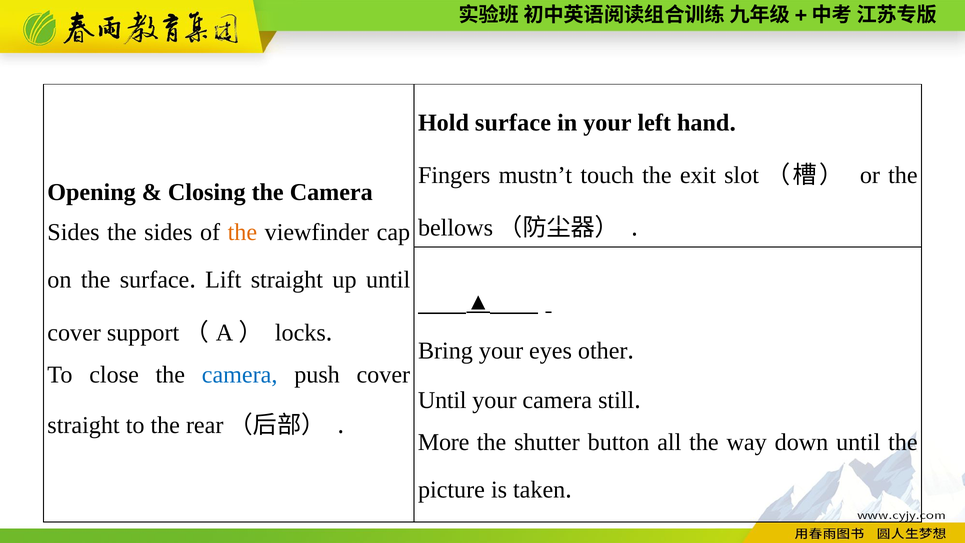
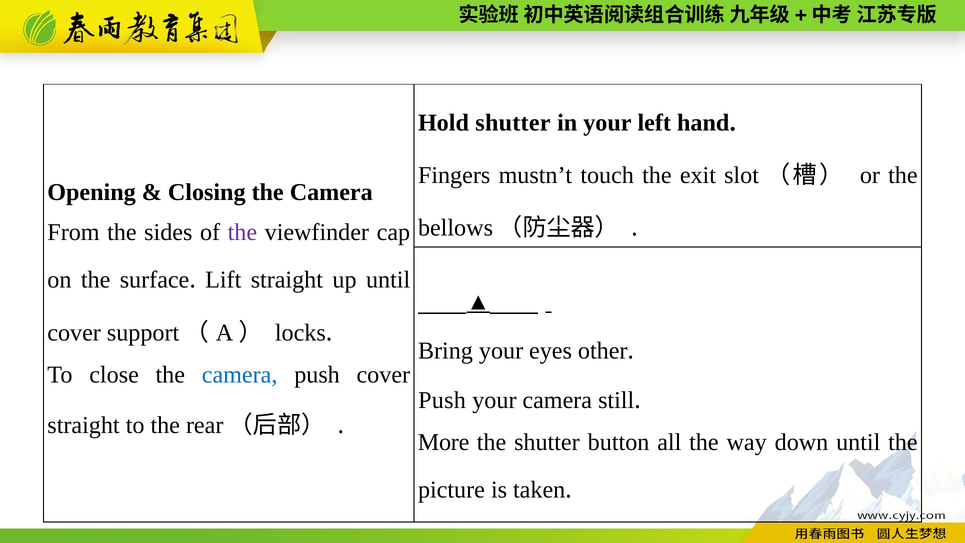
Hold surface: surface -> shutter
Sides at (73, 232): Sides -> From
the at (242, 232) colour: orange -> purple
Until at (442, 400): Until -> Push
